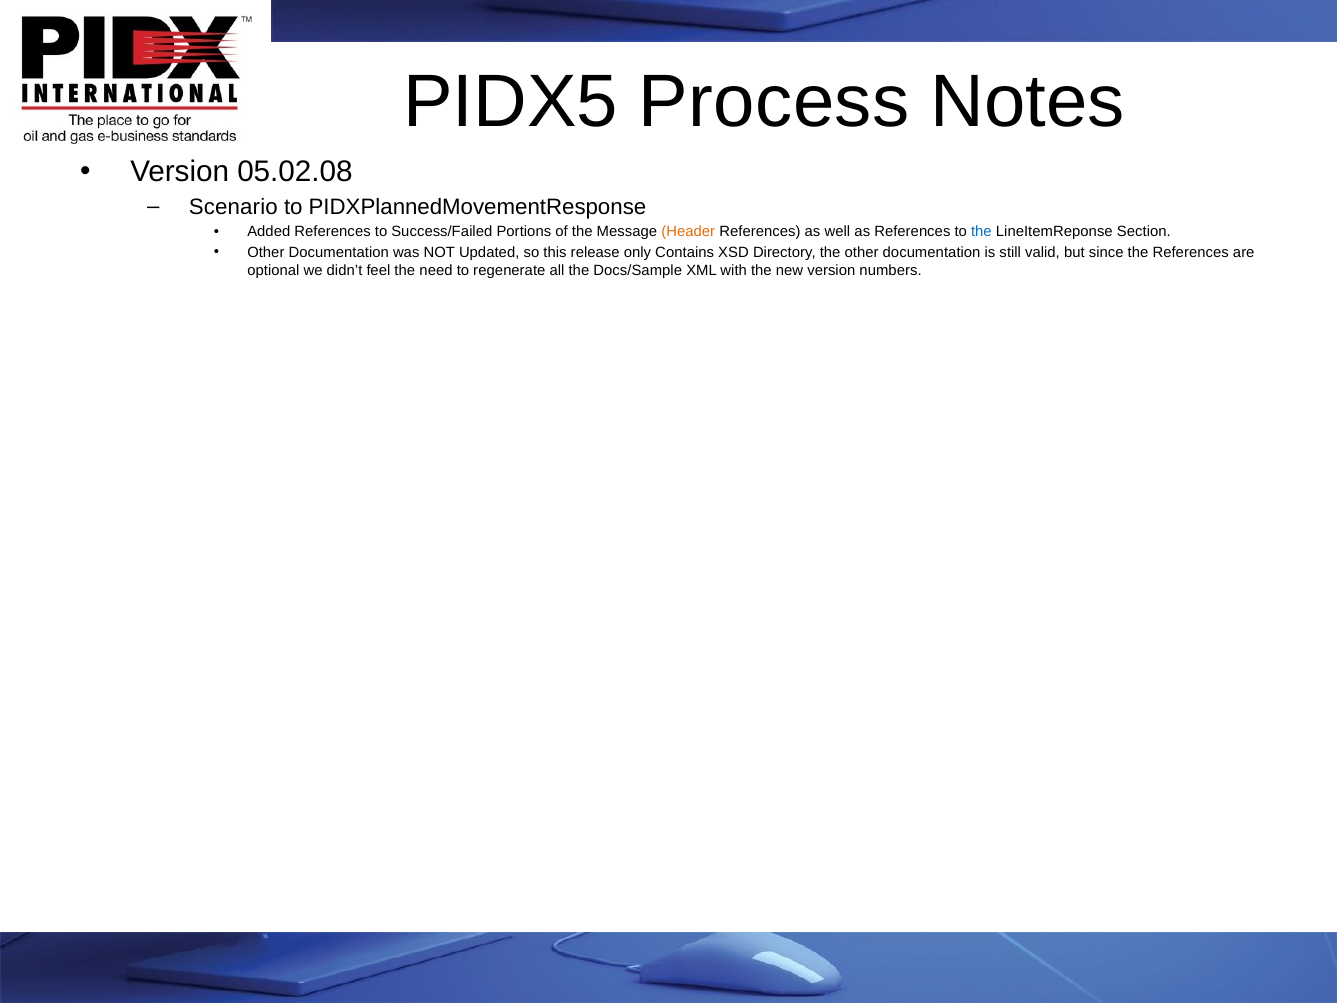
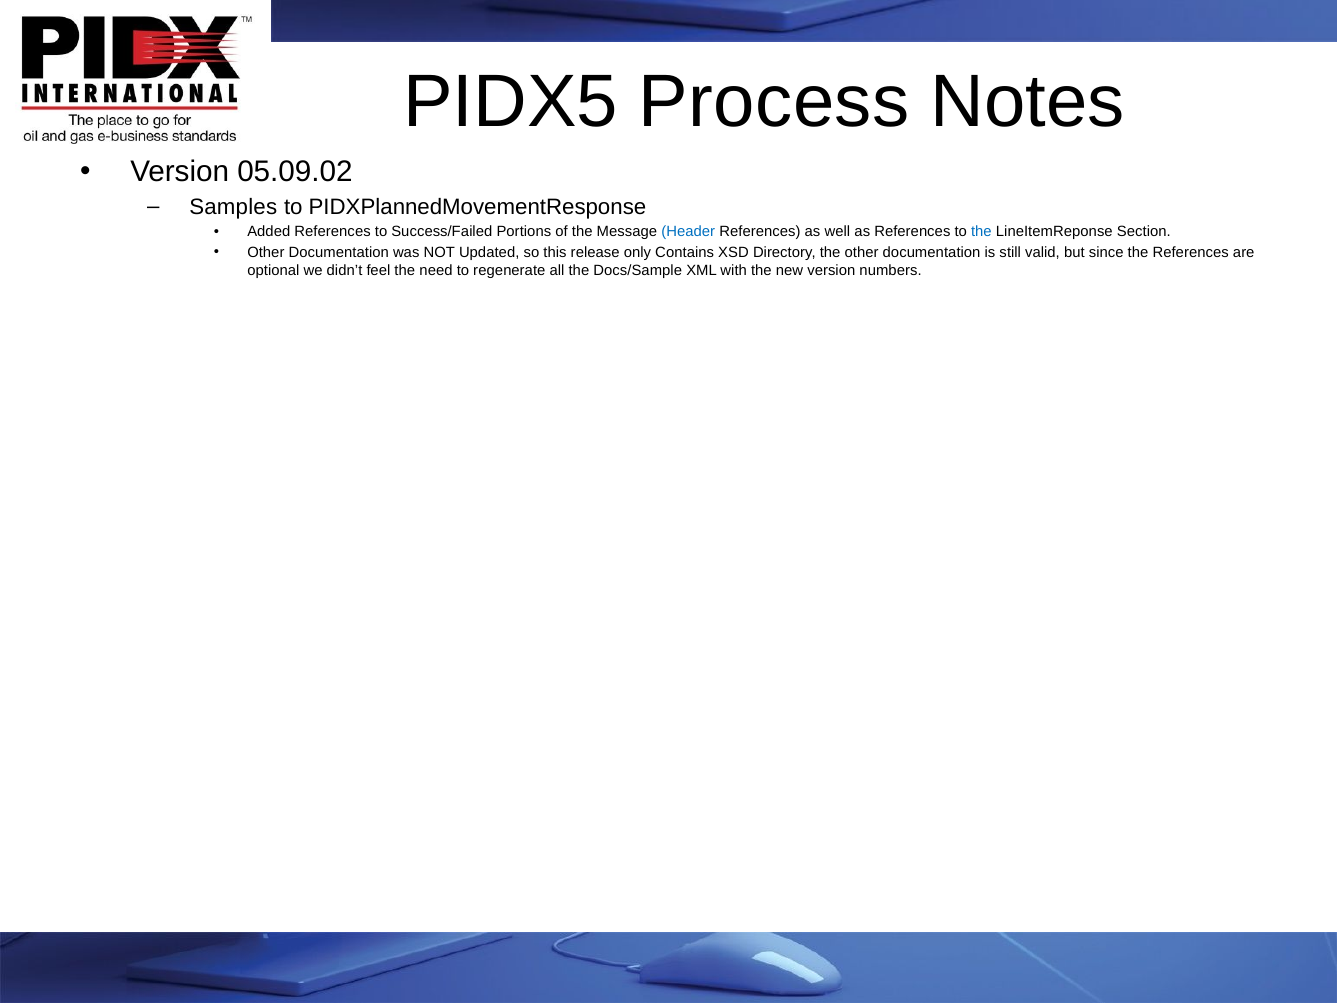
05.02.08: 05.02.08 -> 05.09.02
Scenario: Scenario -> Samples
Header colour: orange -> blue
